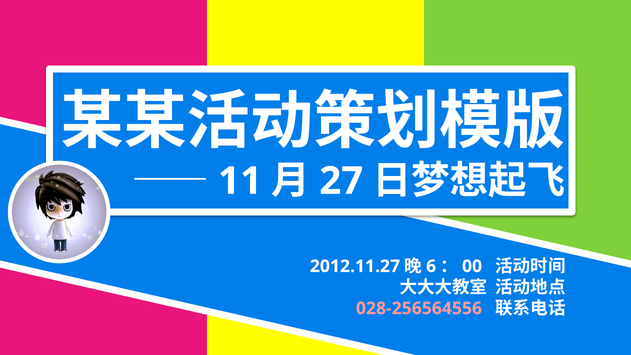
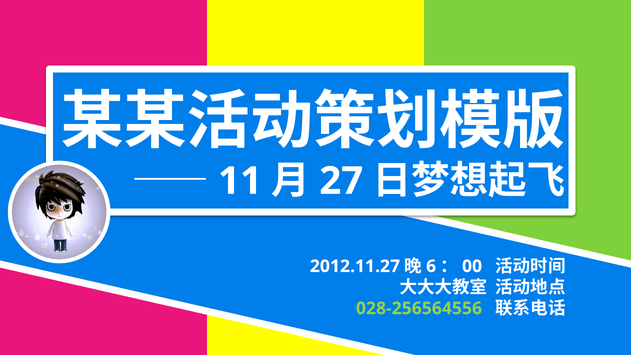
028-256564556 colour: pink -> light green
